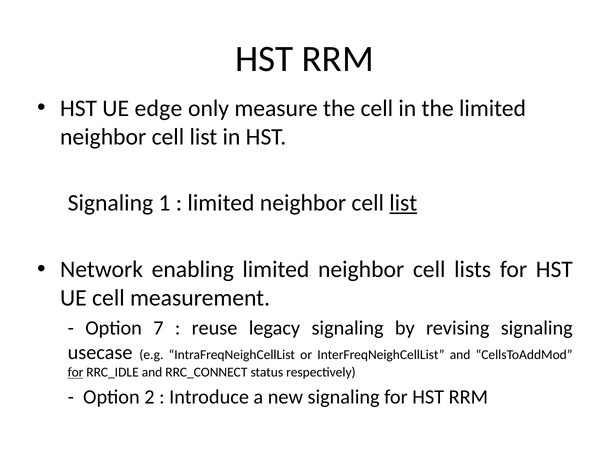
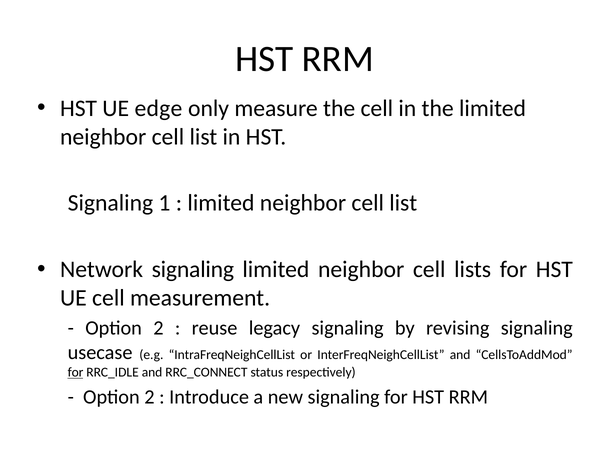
list at (403, 203) underline: present -> none
Network enabling: enabling -> signaling
7 at (158, 328): 7 -> 2
